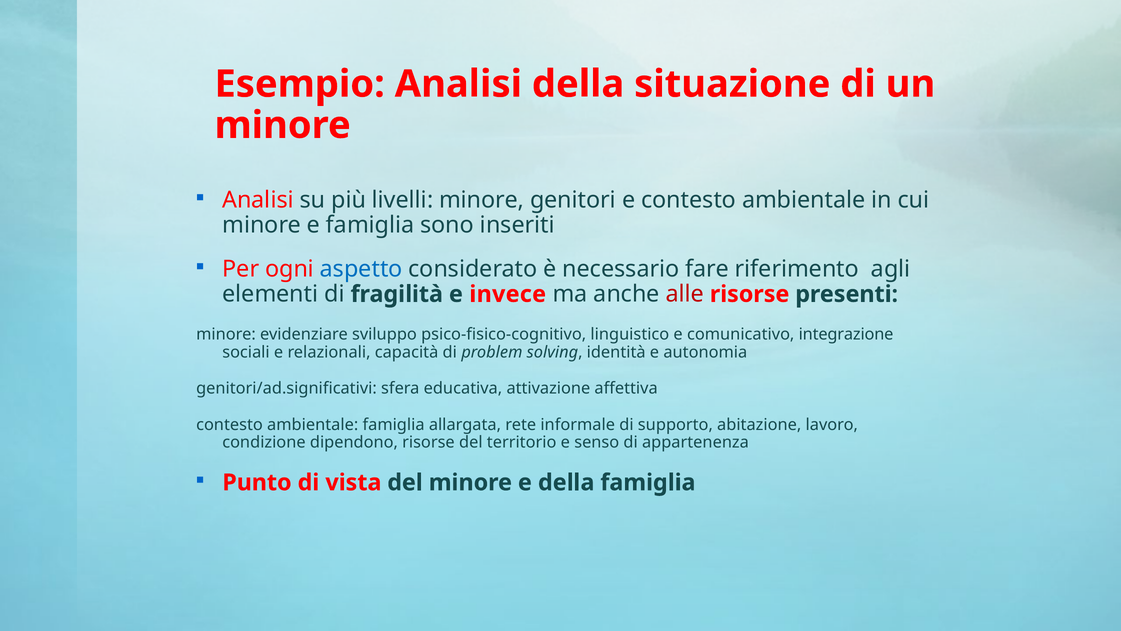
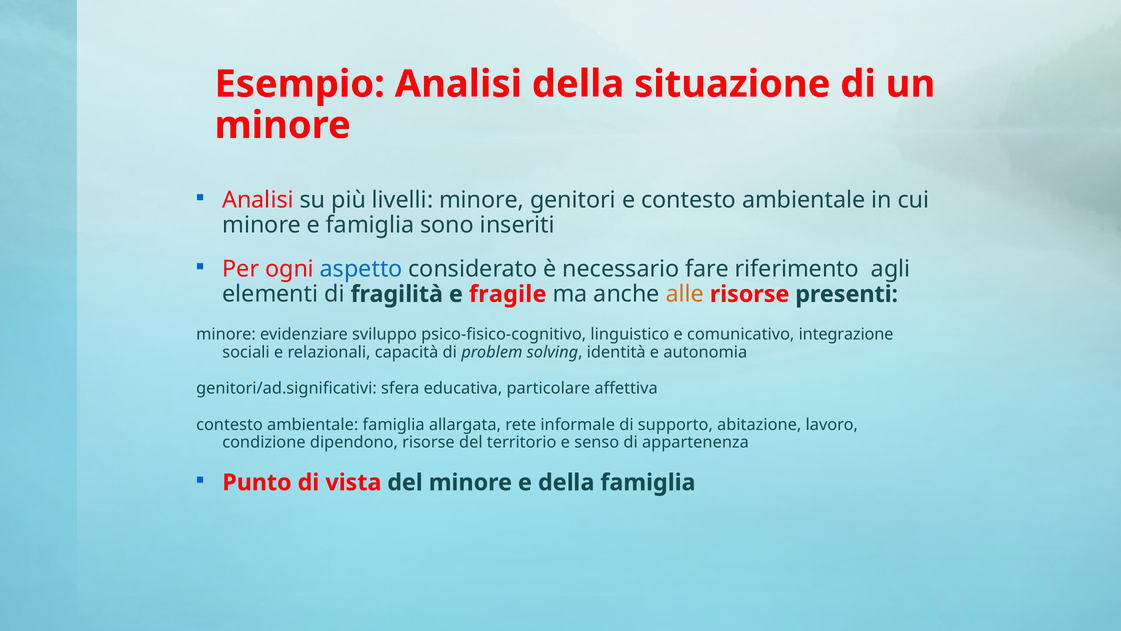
invece: invece -> fragile
alle colour: red -> orange
attivazione: attivazione -> particolare
